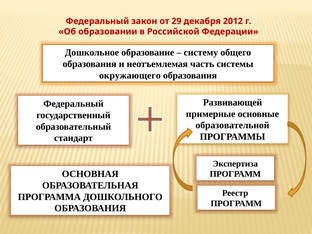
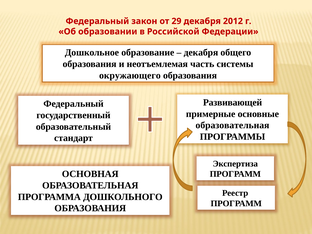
систему at (201, 53): систему -> декабря
образовательной at (232, 125): образовательной -> образовательная
